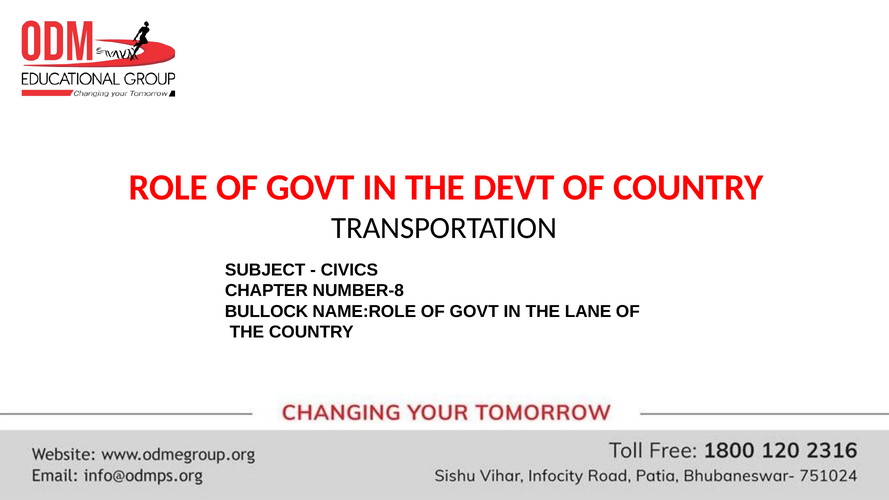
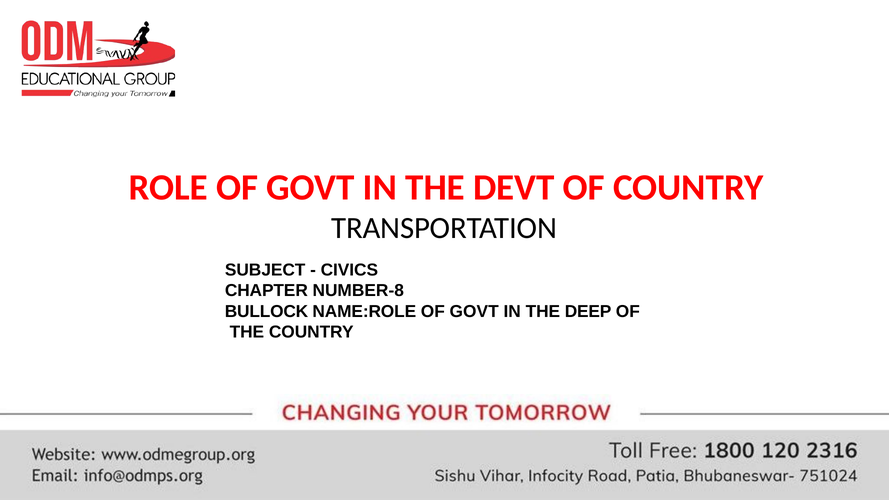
LANE: LANE -> DEEP
